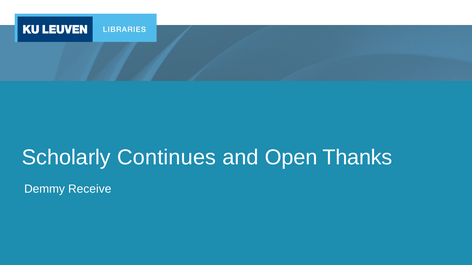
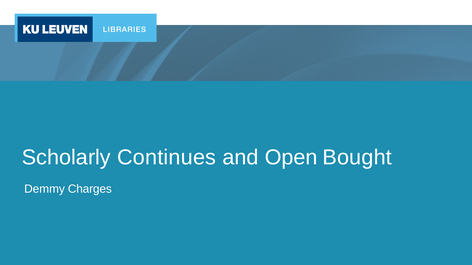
Thanks: Thanks -> Bought
Receive: Receive -> Charges
